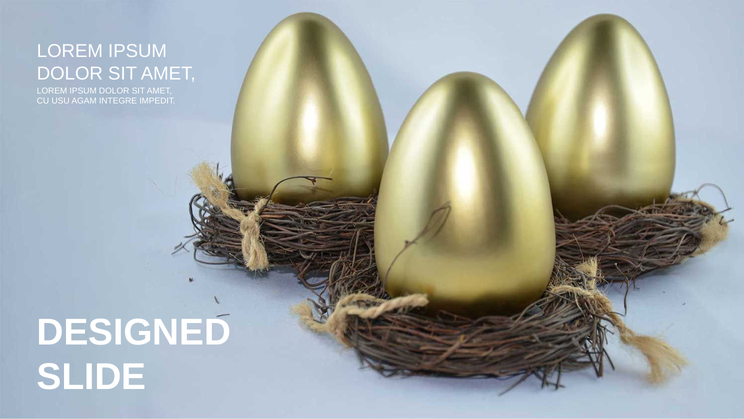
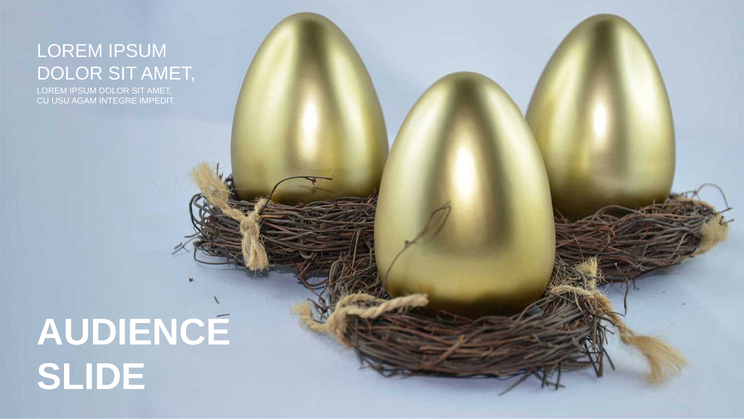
DESIGNED: DESIGNED -> AUDIENCE
